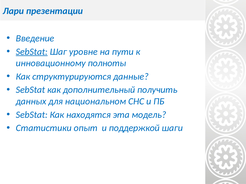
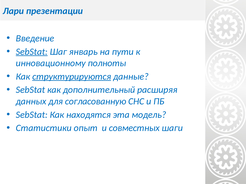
уровне: уровне -> январь
структурируются underline: none -> present
получить: получить -> расширяя
национальном: национальном -> согласованную
поддержкой: поддержкой -> совместных
